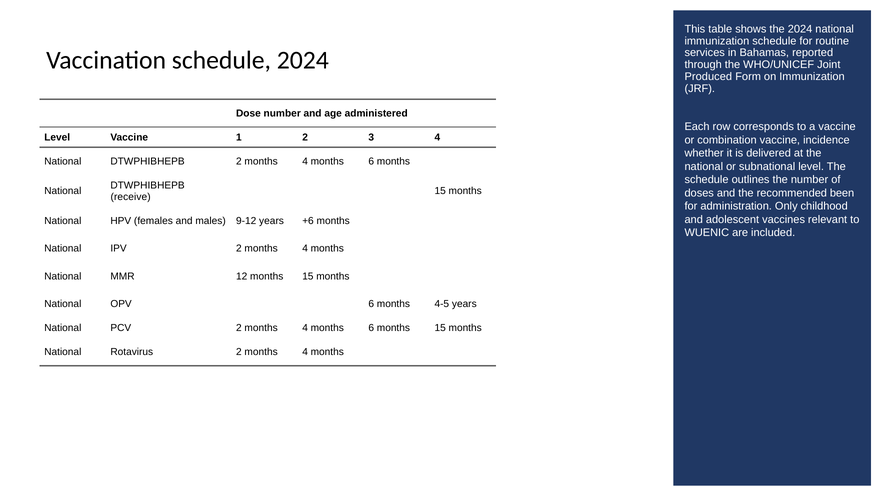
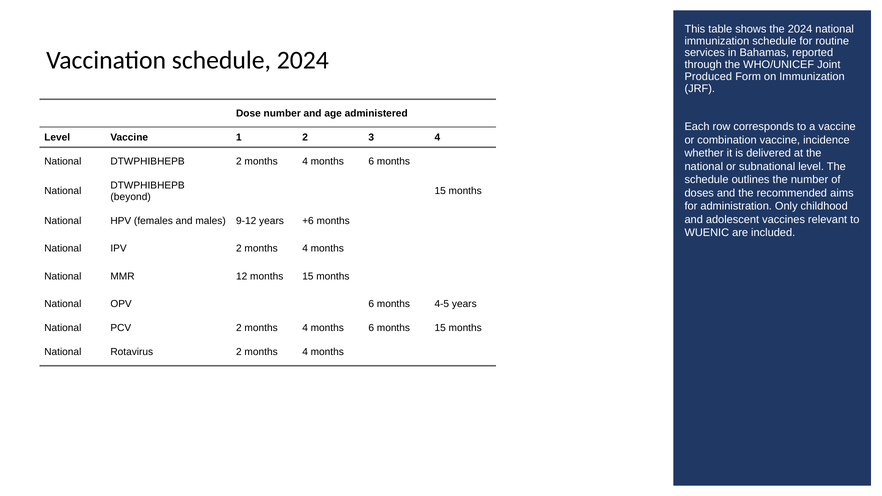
been: been -> aims
receive: receive -> beyond
